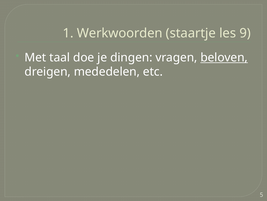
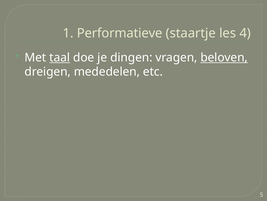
Werkwoorden: Werkwoorden -> Performatieve
9: 9 -> 4
taal underline: none -> present
